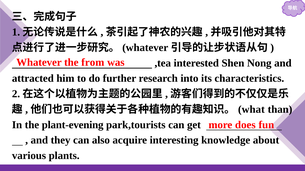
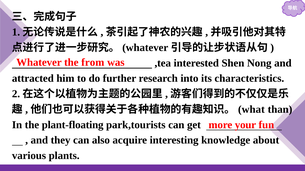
plant-evening: plant-evening -> plant-floating
does: does -> your
